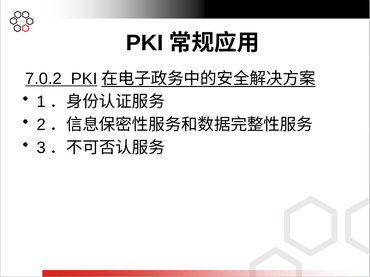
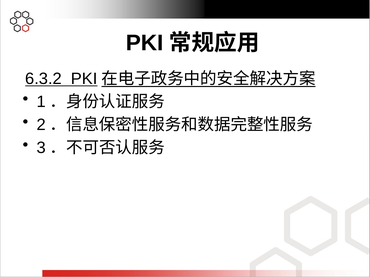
7.0.2: 7.0.2 -> 6.3.2
